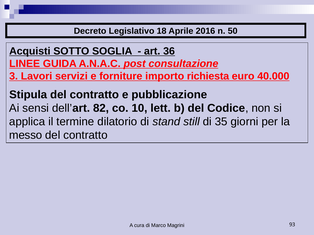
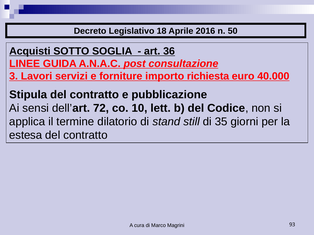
82: 82 -> 72
messo: messo -> estesa
